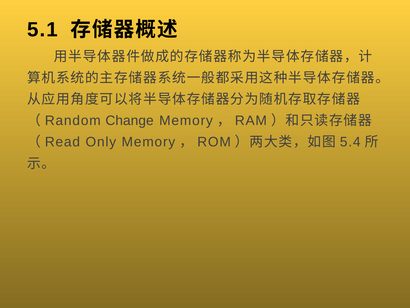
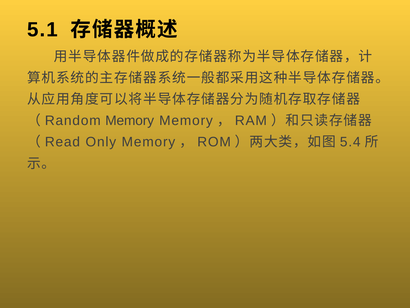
Change at (130, 121): Change -> Memory
